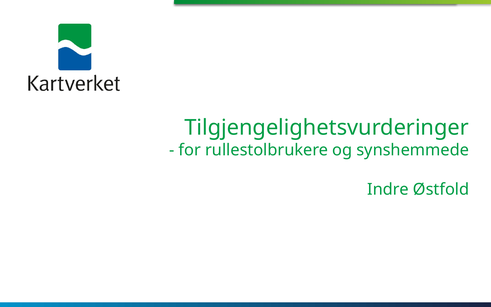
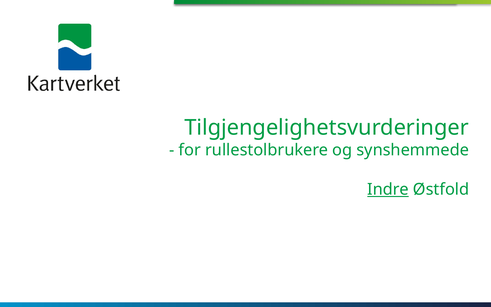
Indre underline: none -> present
